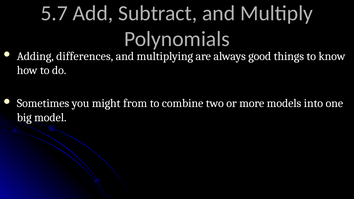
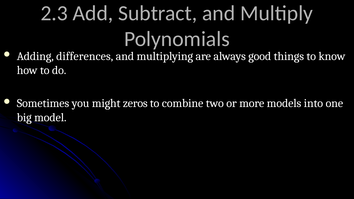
5.7: 5.7 -> 2.3
from: from -> zeros
